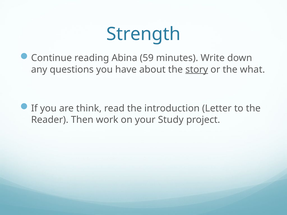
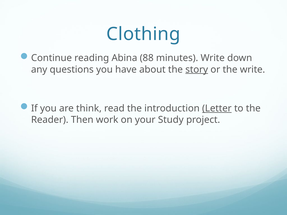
Strength: Strength -> Clothing
59: 59 -> 88
the what: what -> write
Letter underline: none -> present
